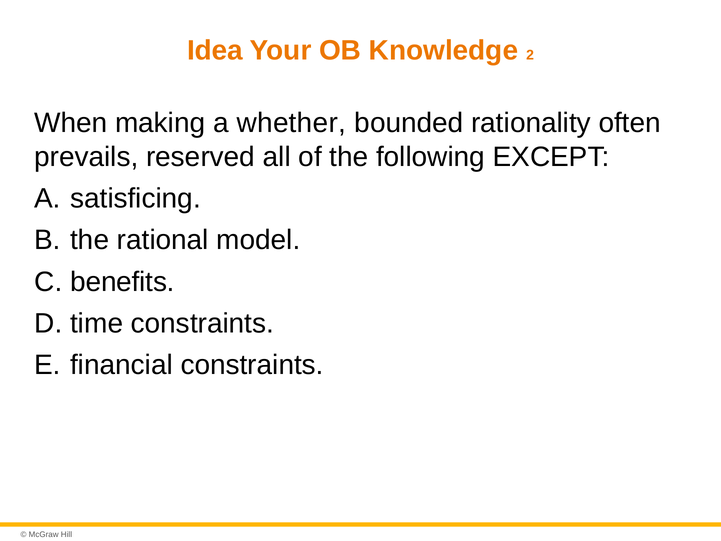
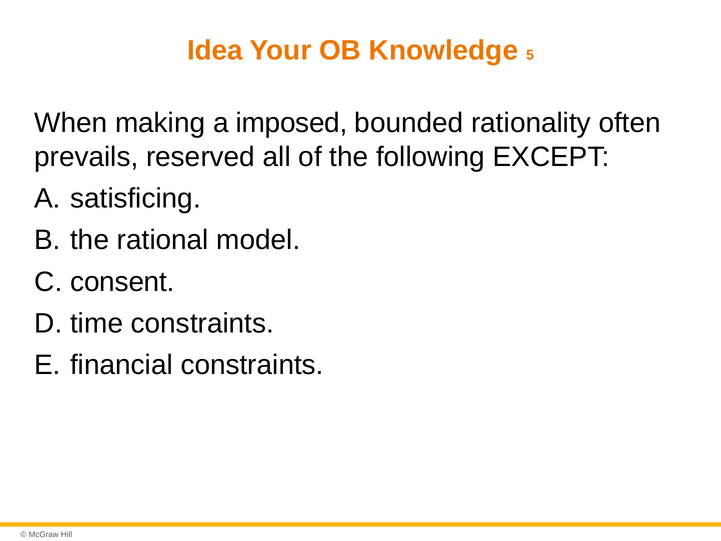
2: 2 -> 5
whether: whether -> imposed
benefits: benefits -> consent
